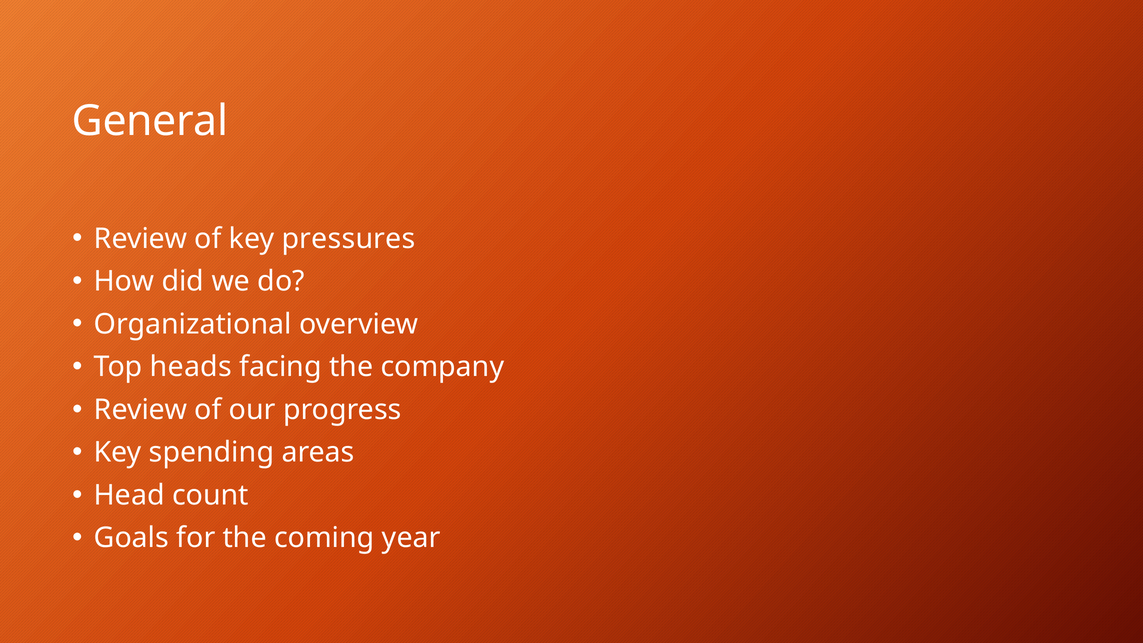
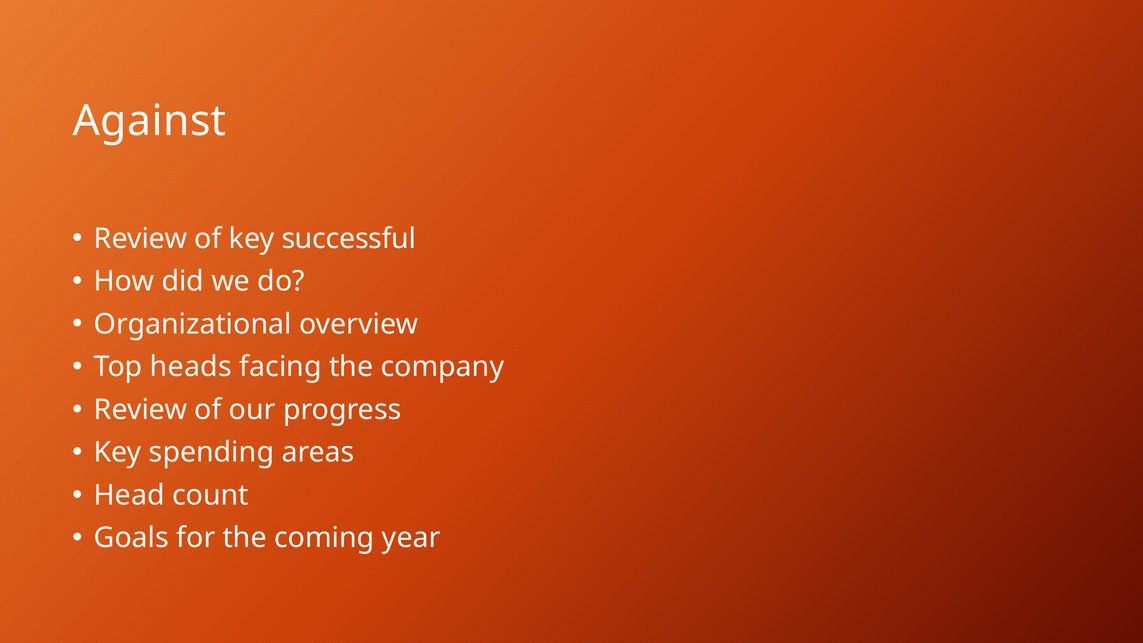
General: General -> Against
pressures: pressures -> successful
